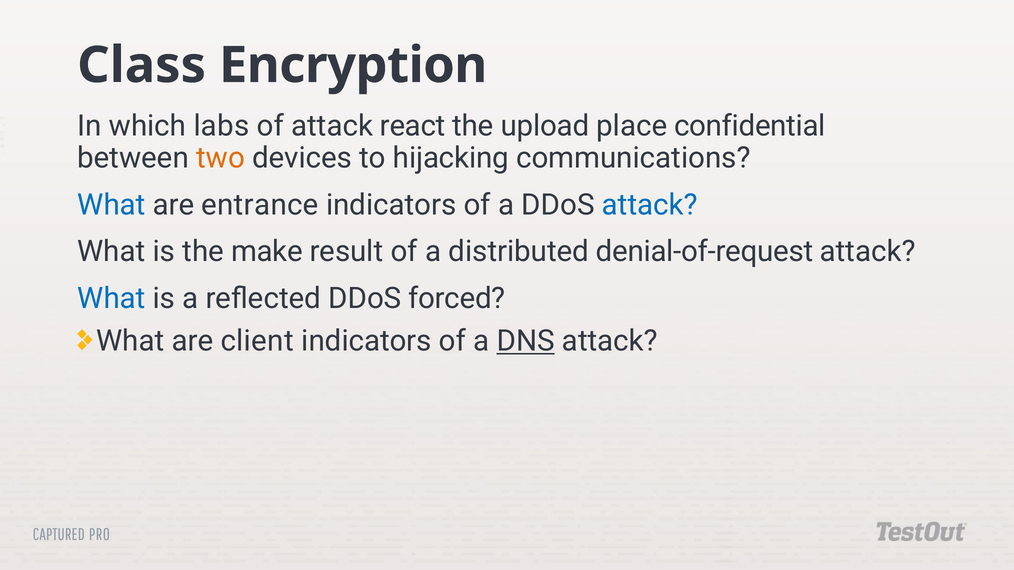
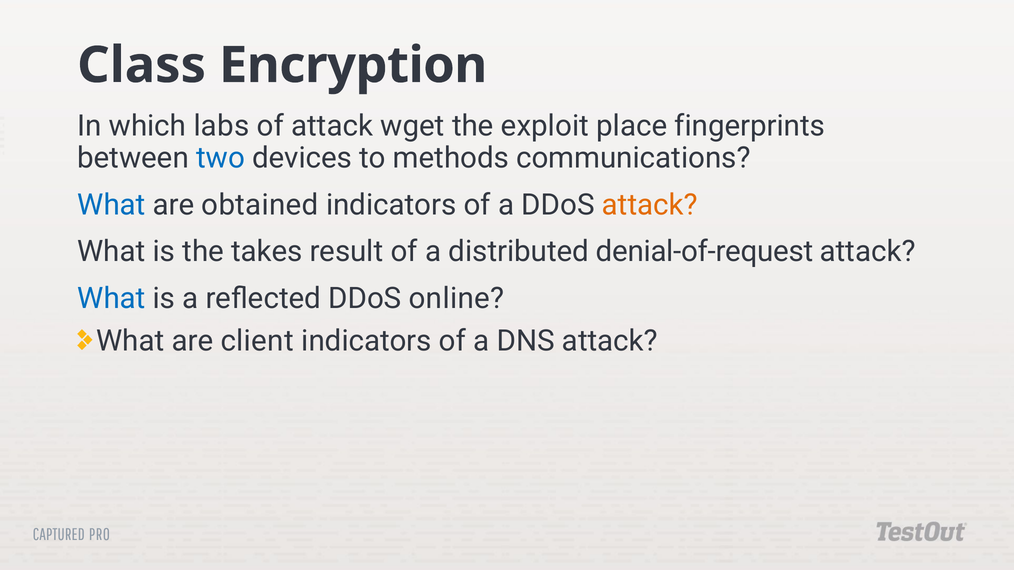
react: react -> wget
upload: upload -> exploit
confidential: confidential -> fingerprints
two colour: orange -> blue
hijacking: hijacking -> methods
entrance: entrance -> obtained
attack at (650, 205) colour: blue -> orange
make: make -> takes
forced: forced -> online
DNS underline: present -> none
